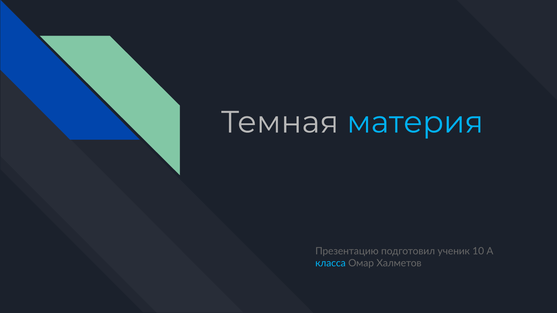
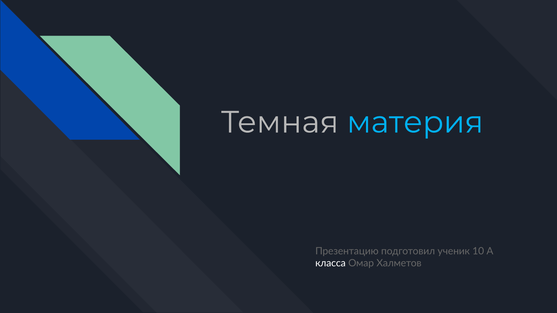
класса colour: light blue -> white
